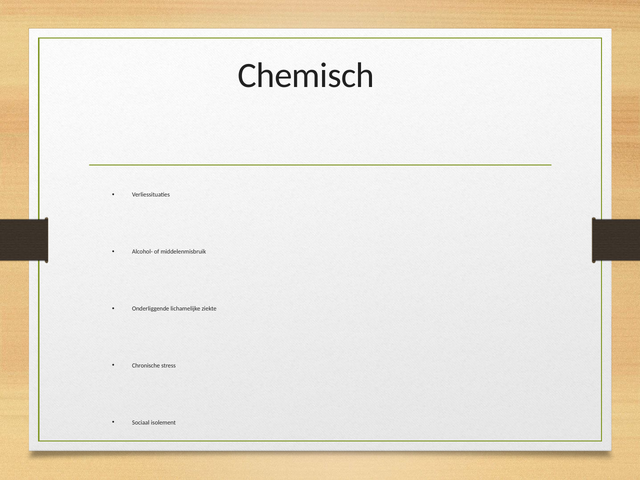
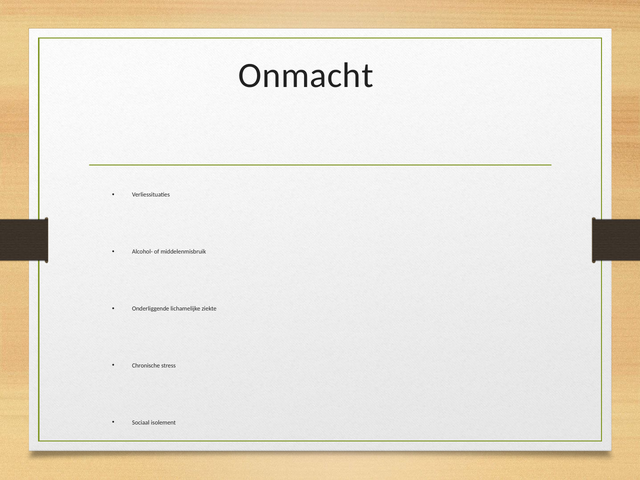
Chemisch: Chemisch -> Onmacht
